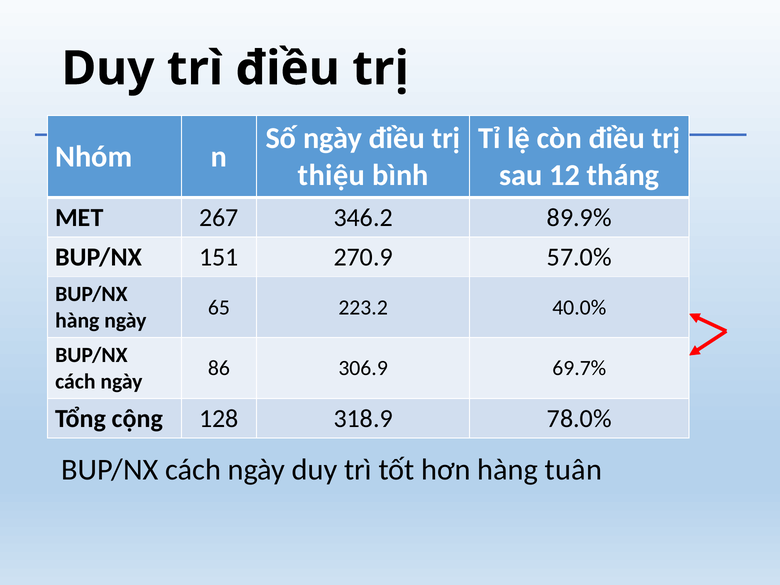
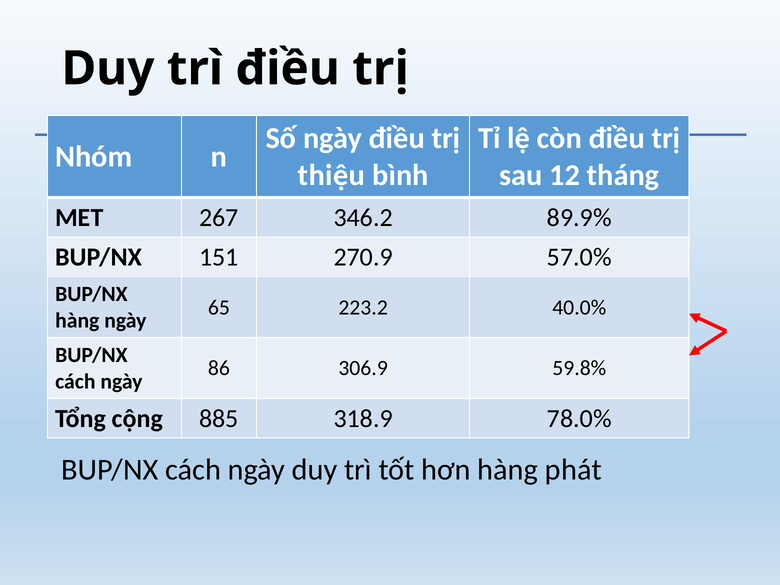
69.7%: 69.7% -> 59.8%
128: 128 -> 885
tuân: tuân -> phát
